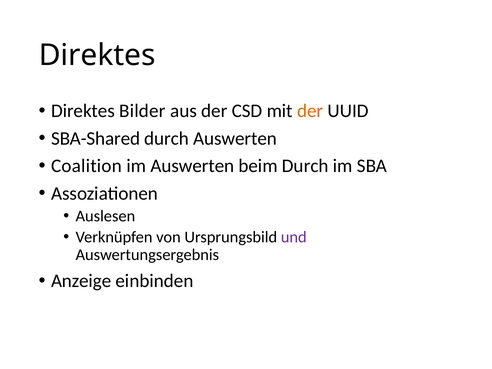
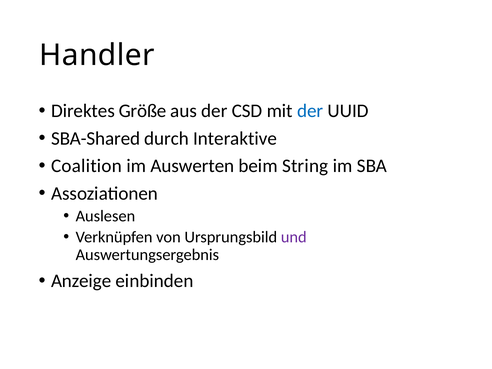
Direktes at (97, 55): Direktes -> Handler
Bilder: Bilder -> Größe
der at (310, 111) colour: orange -> blue
durch Auswerten: Auswerten -> Interaktive
beim Durch: Durch -> String
